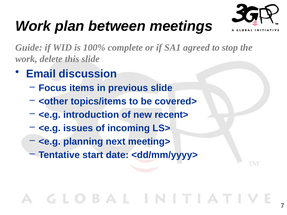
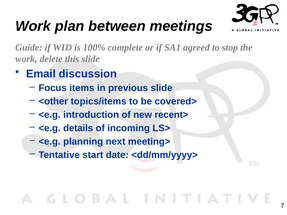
issues: issues -> details
